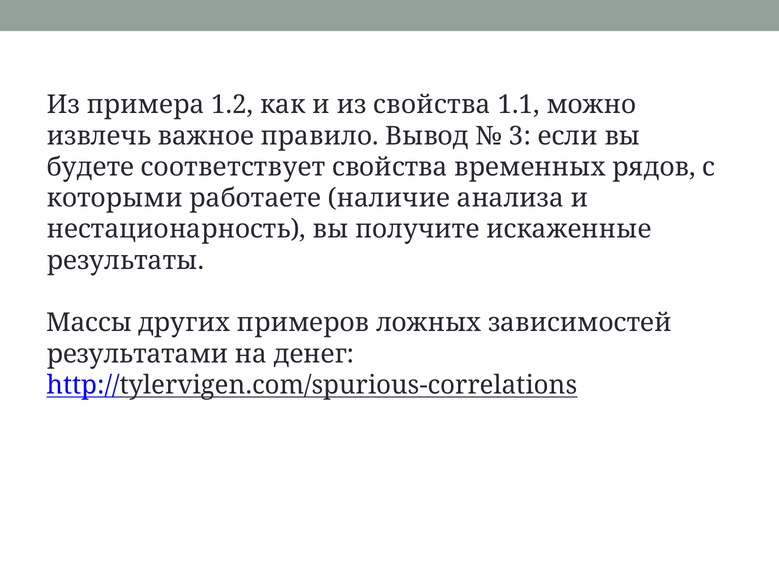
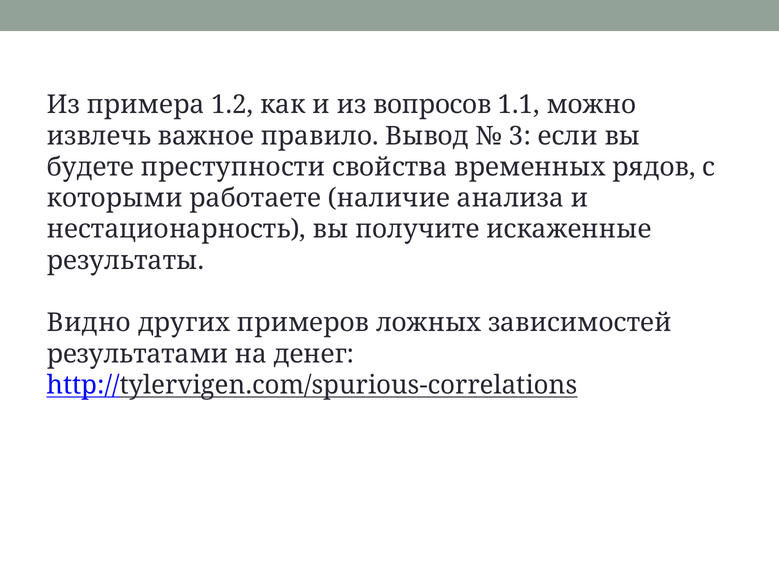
из свойства: свойства -> вопросов
соответствует: соответствует -> преступности
Массы: Массы -> Видно
